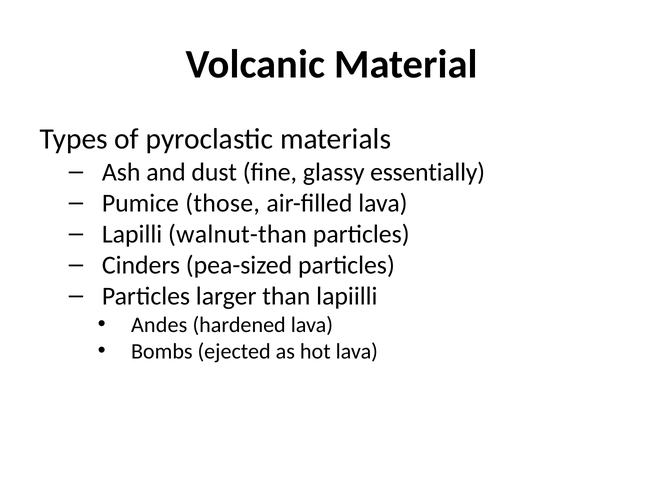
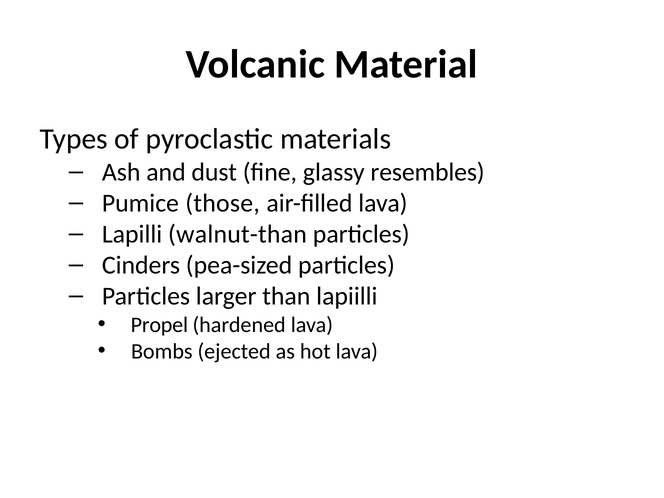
essentially: essentially -> resembles
Andes: Andes -> Propel
